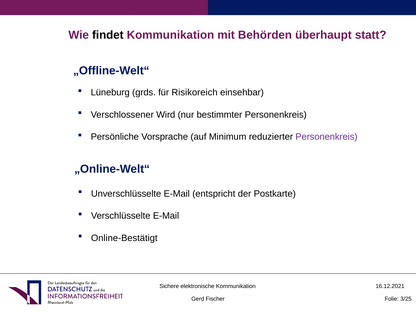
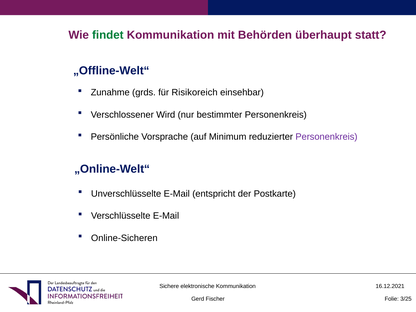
findet colour: black -> green
Lüneburg: Lüneburg -> Zunahme
Online-Bestätigt: Online-Bestätigt -> Online-Sicheren
